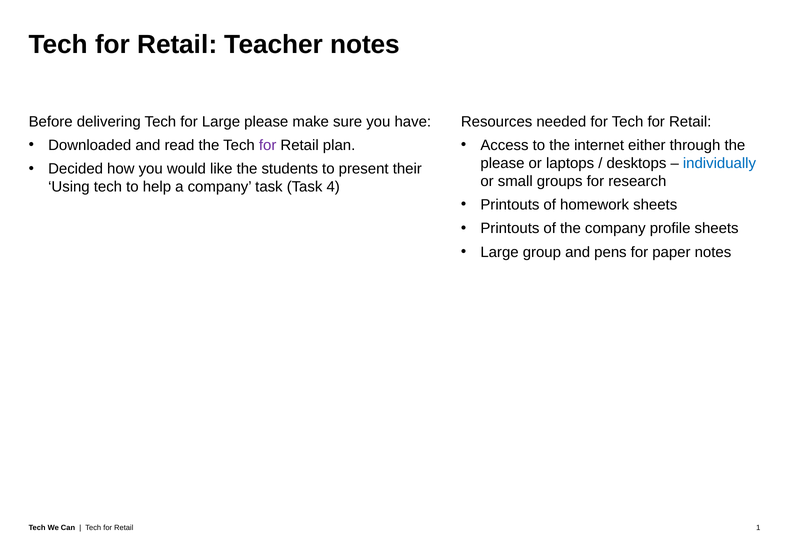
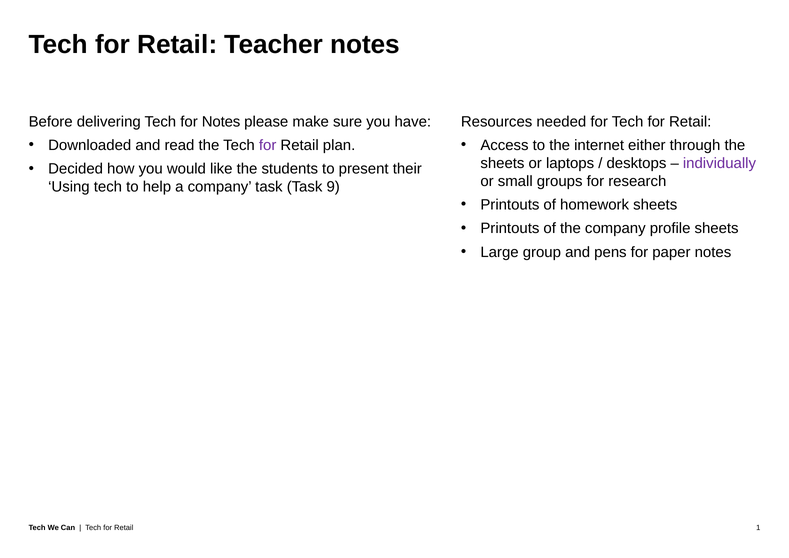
for Large: Large -> Notes
please at (502, 163): please -> sheets
individually colour: blue -> purple
4: 4 -> 9
